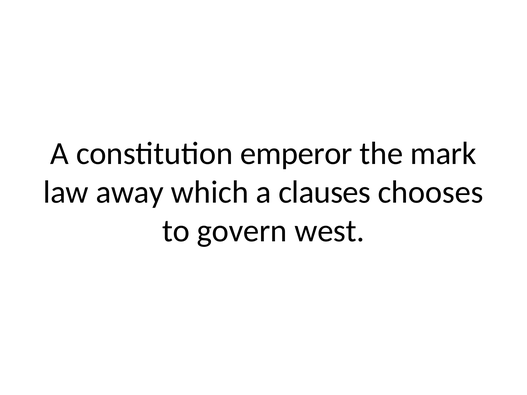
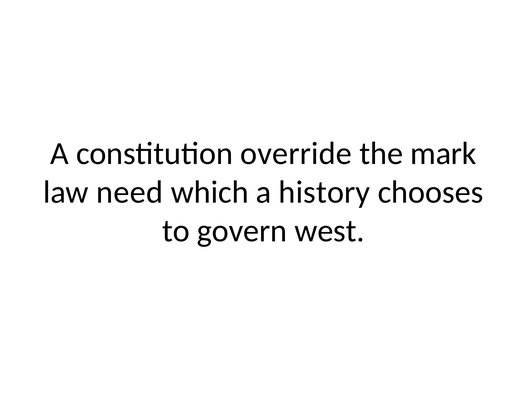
emperor: emperor -> override
away: away -> need
clauses: clauses -> history
